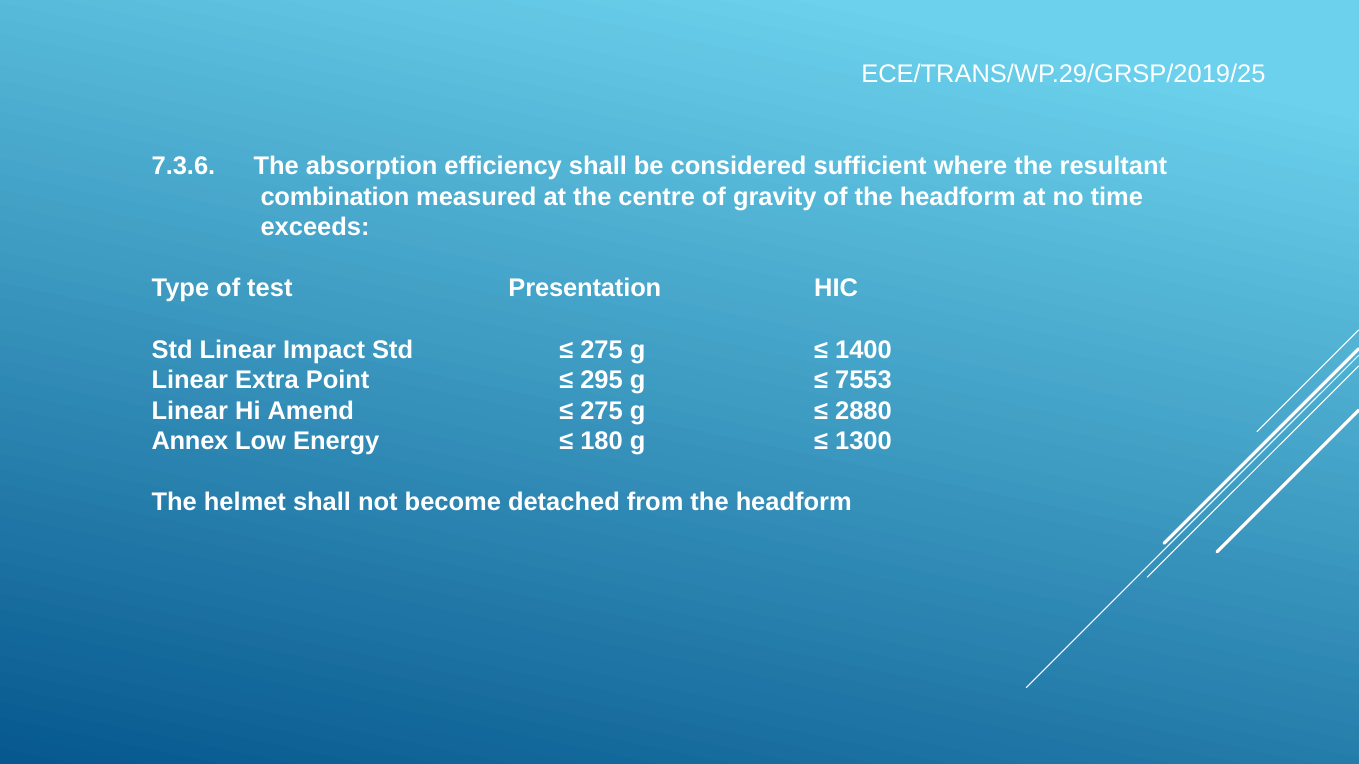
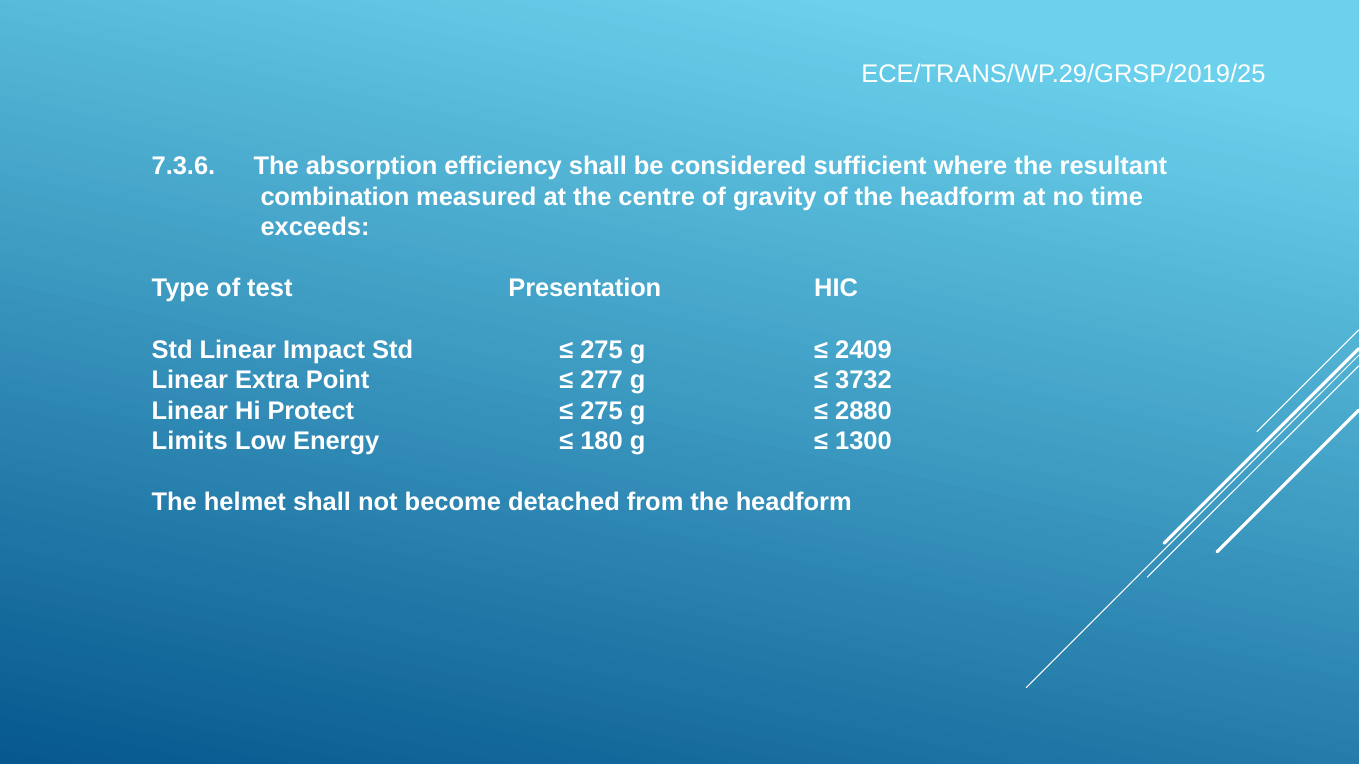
1400: 1400 -> 2409
295: 295 -> 277
7553: 7553 -> 3732
Amend: Amend -> Protect
Annex: Annex -> Limits
